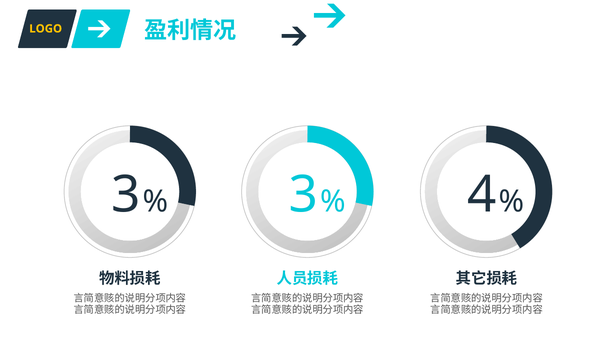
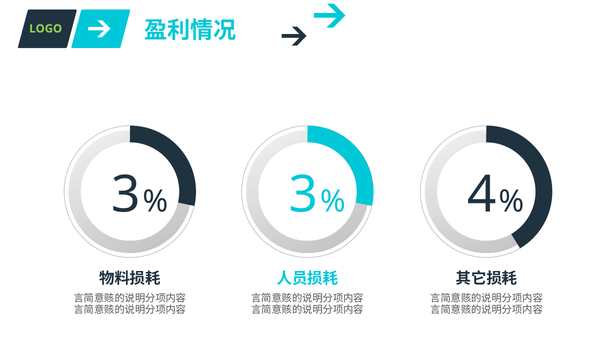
LOGO colour: yellow -> light green
